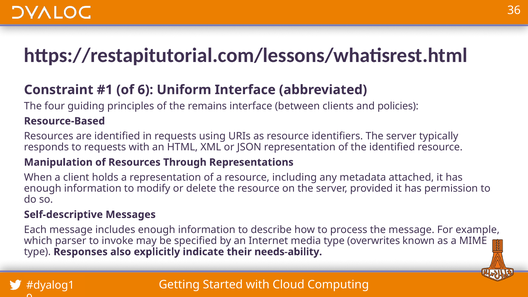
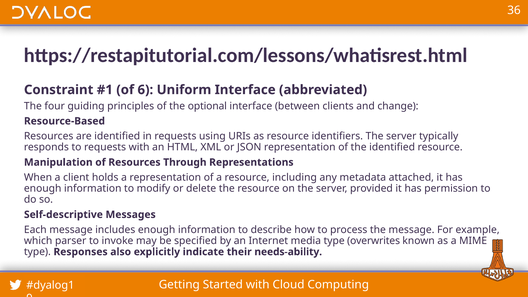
remains: remains -> optional
policies: policies -> change
